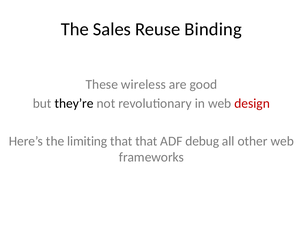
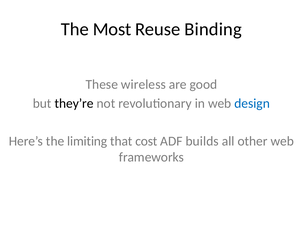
Sales: Sales -> Most
design colour: red -> blue
that that: that -> cost
debug: debug -> builds
